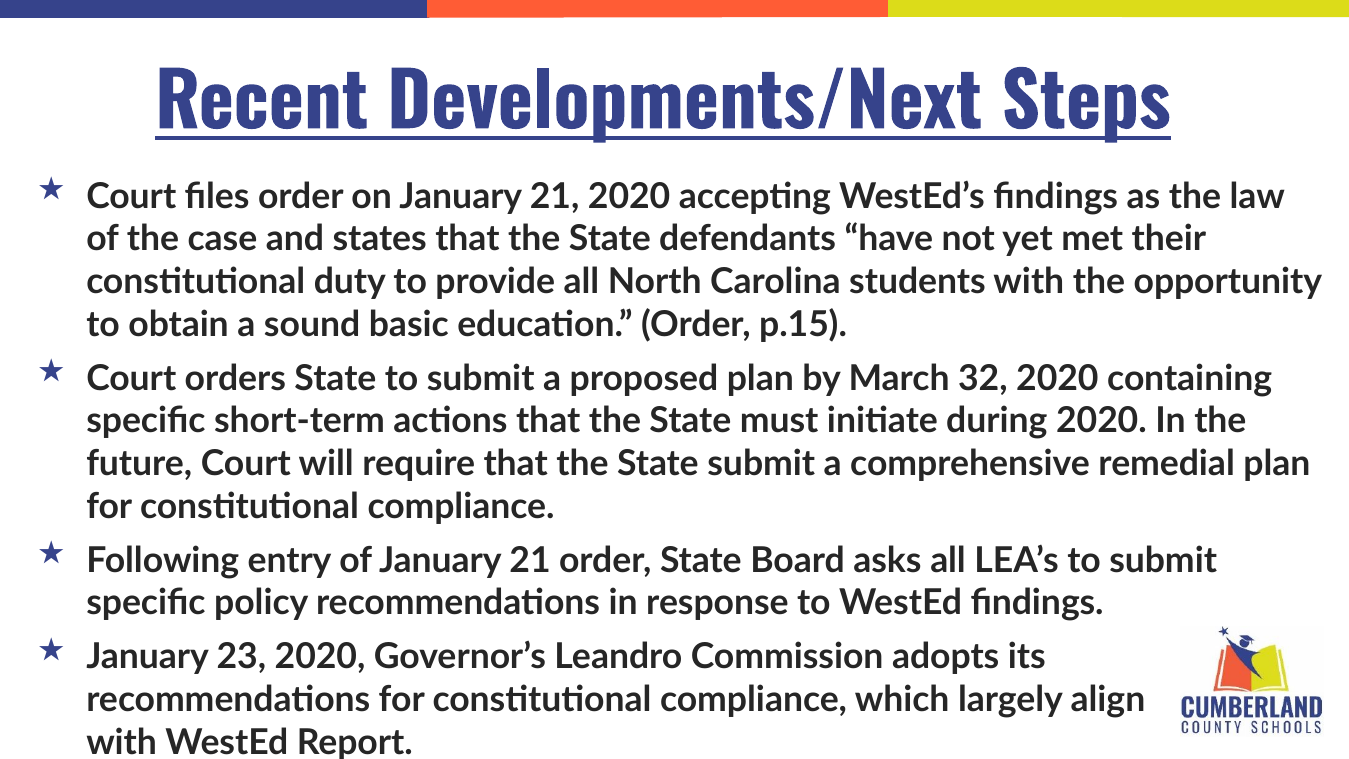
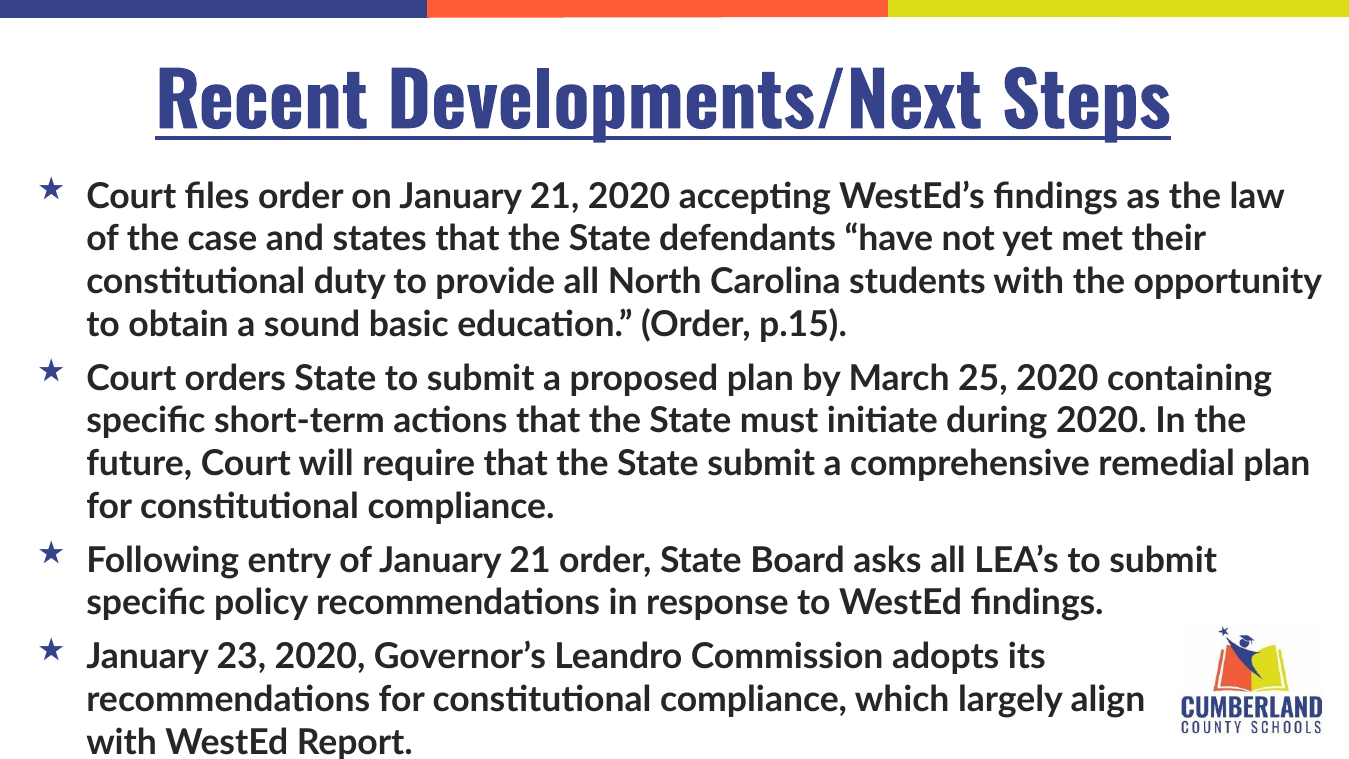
32: 32 -> 25
